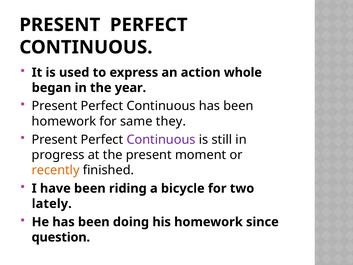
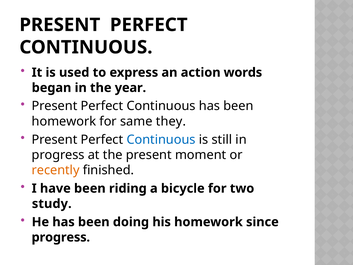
whole: whole -> words
Continuous at (161, 139) colour: purple -> blue
lately: lately -> study
question at (61, 237): question -> progress
